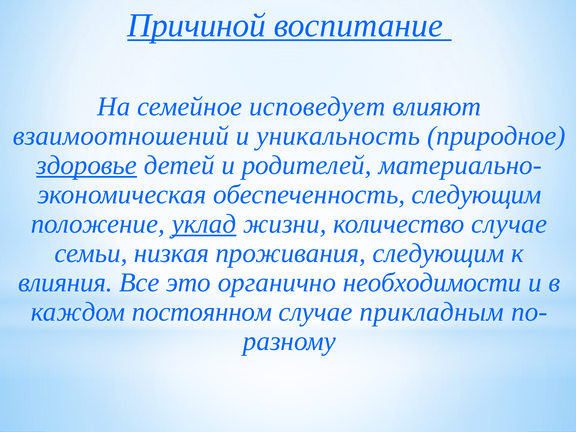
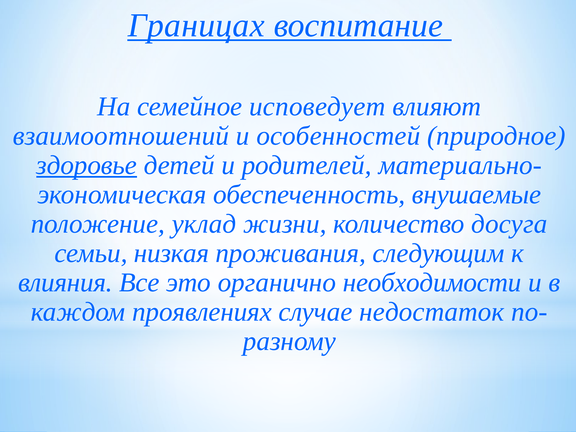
Причиной: Причиной -> Границах
уникальность: уникальность -> особенностей
обеспеченность следующим: следующим -> внушаемые
уклад underline: present -> none
количество случае: случае -> досуга
постоянном: постоянном -> проявлениях
прикладным: прикладным -> недостаток
